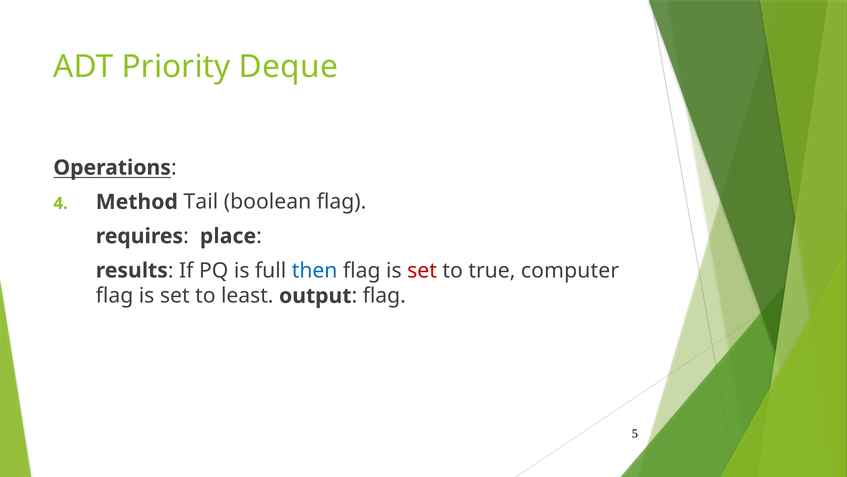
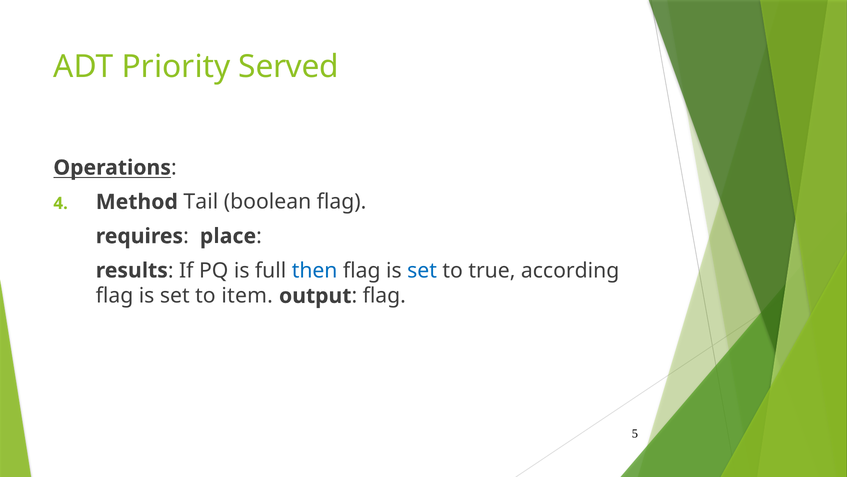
Deque: Deque -> Served
set at (422, 270) colour: red -> blue
computer: computer -> according
least: least -> item
